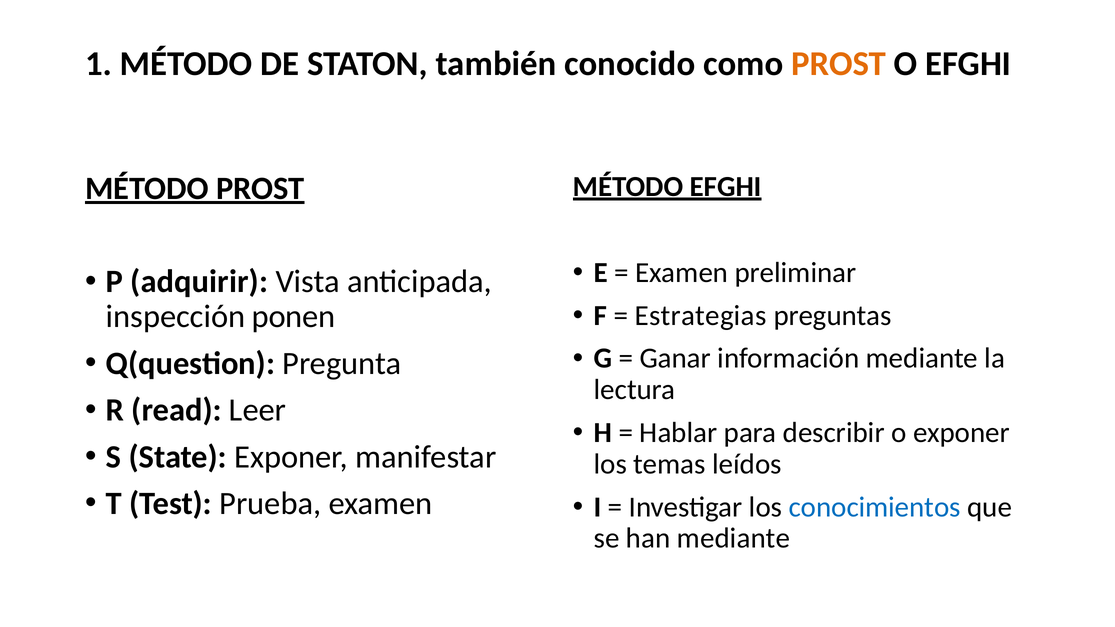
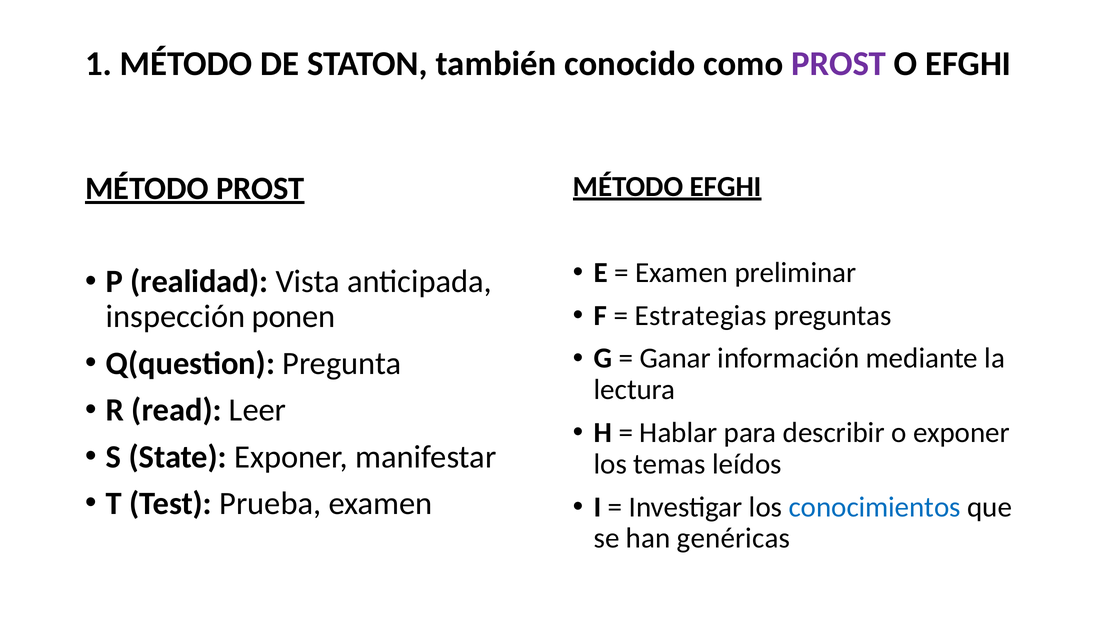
PROST at (839, 64) colour: orange -> purple
adquirir: adquirir -> realidad
han mediante: mediante -> genéricas
